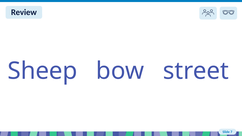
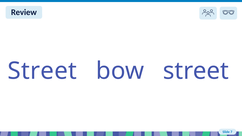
Sheep at (42, 71): Sheep -> Street
